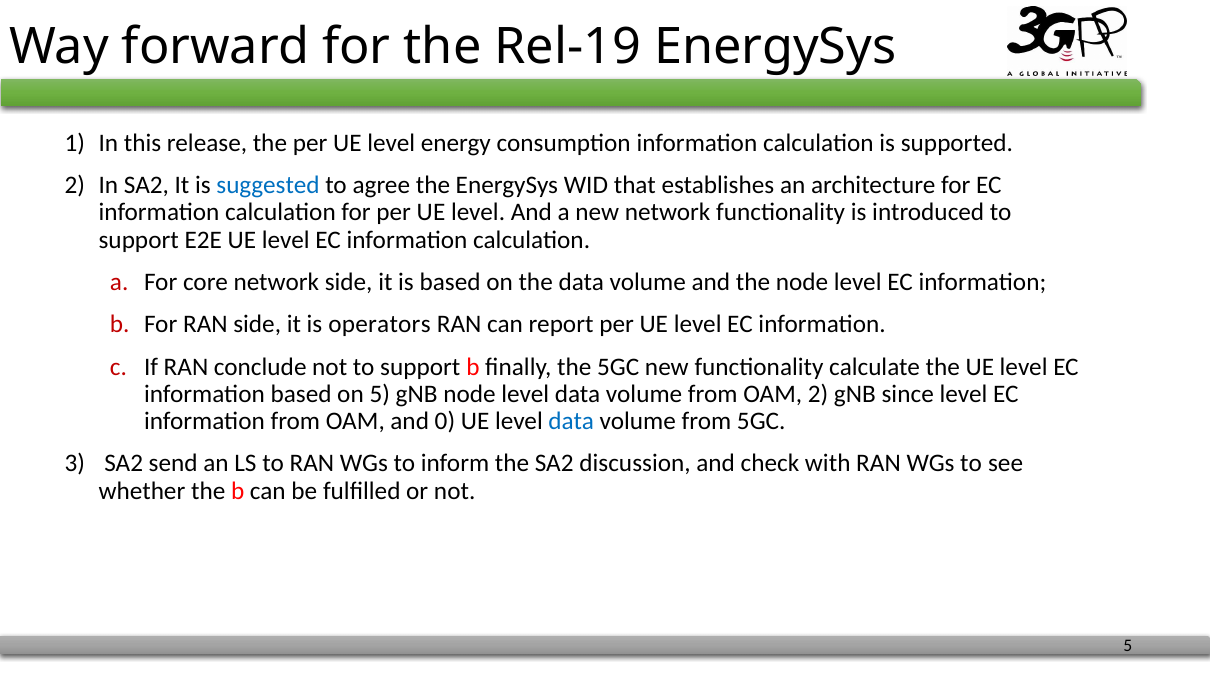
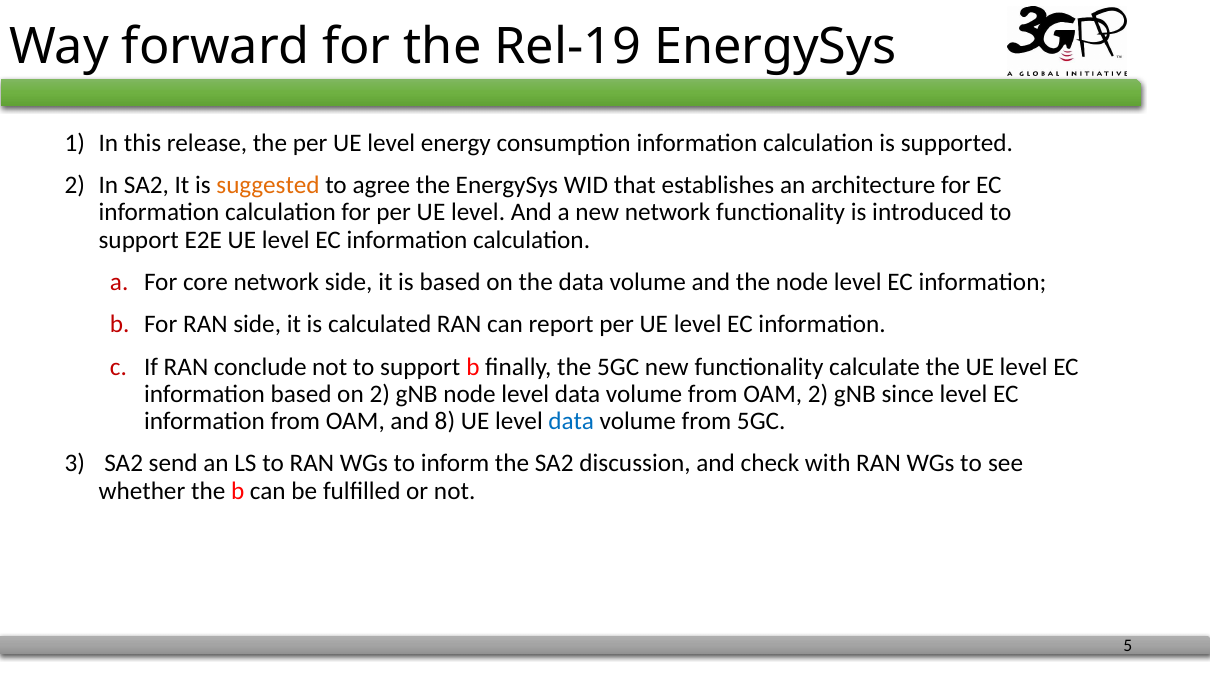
suggested colour: blue -> orange
operators: operators -> calculated
on 5: 5 -> 2
0: 0 -> 8
